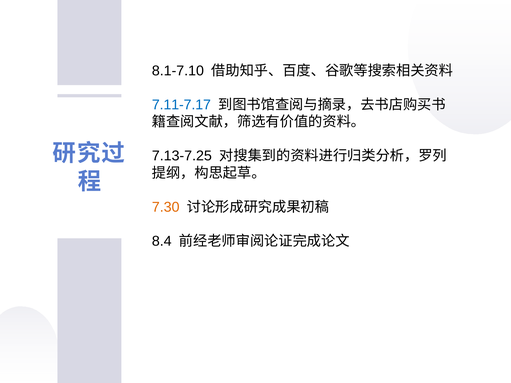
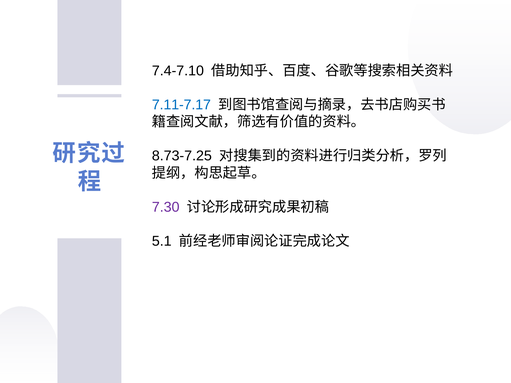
8.1-7.10: 8.1-7.10 -> 7.4-7.10
7.13-7.25: 7.13-7.25 -> 8.73-7.25
7.30 colour: orange -> purple
8.4: 8.4 -> 5.1
